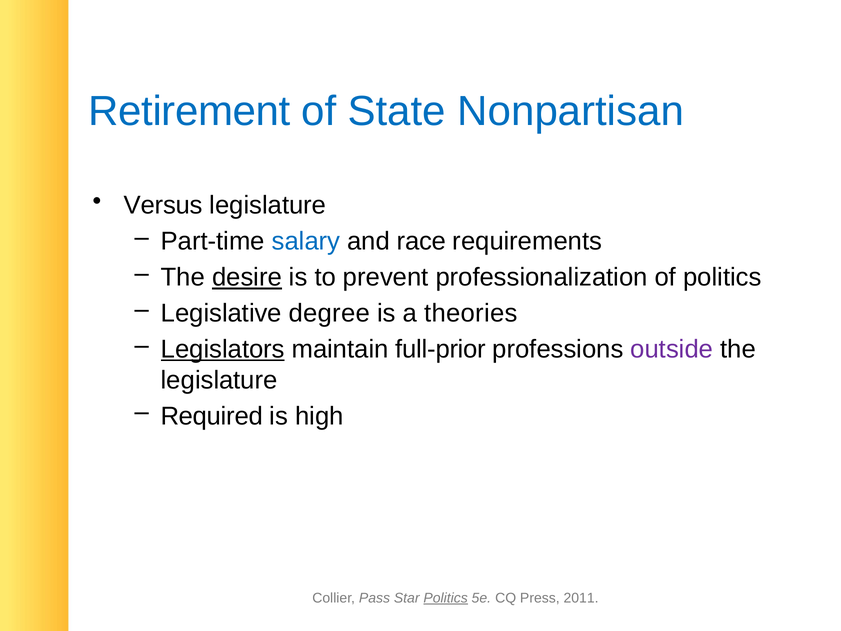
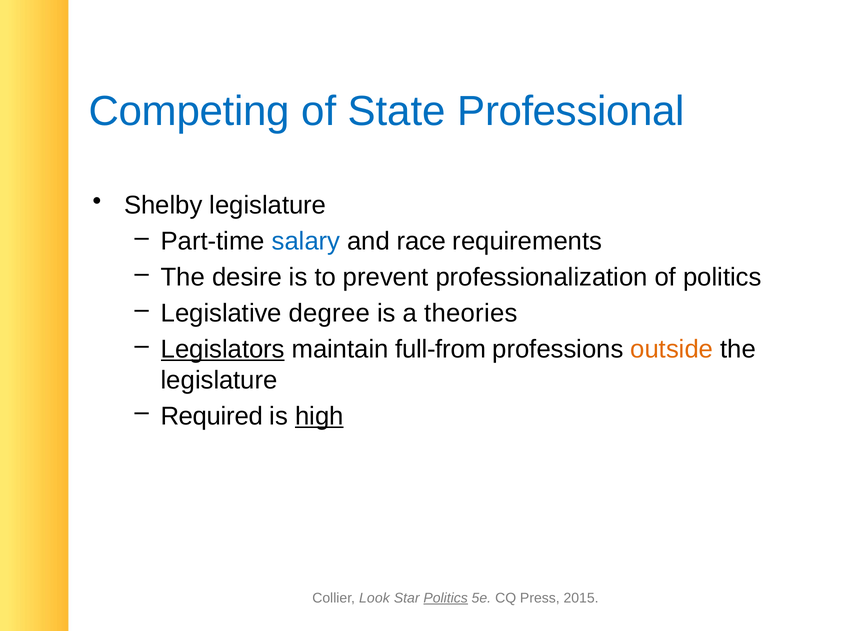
Retirement: Retirement -> Competing
Nonpartisan: Nonpartisan -> Professional
Versus: Versus -> Shelby
desire underline: present -> none
full-prior: full-prior -> full-from
outside colour: purple -> orange
high underline: none -> present
Pass: Pass -> Look
2011: 2011 -> 2015
